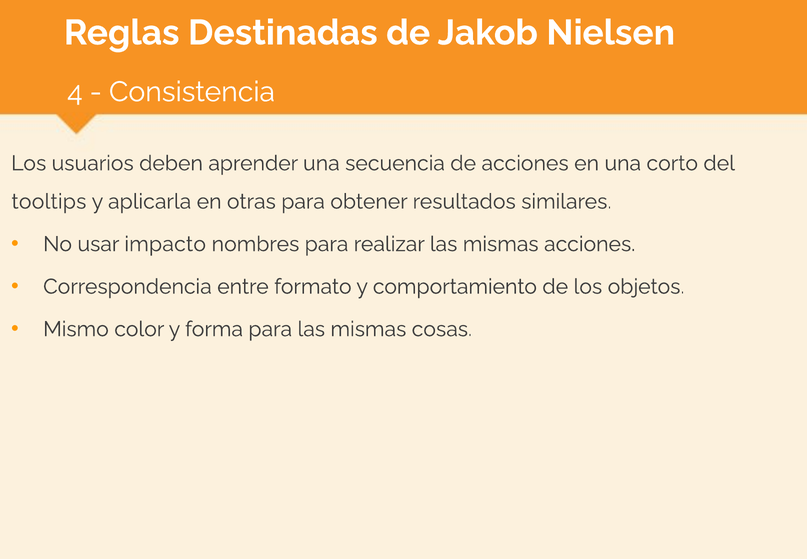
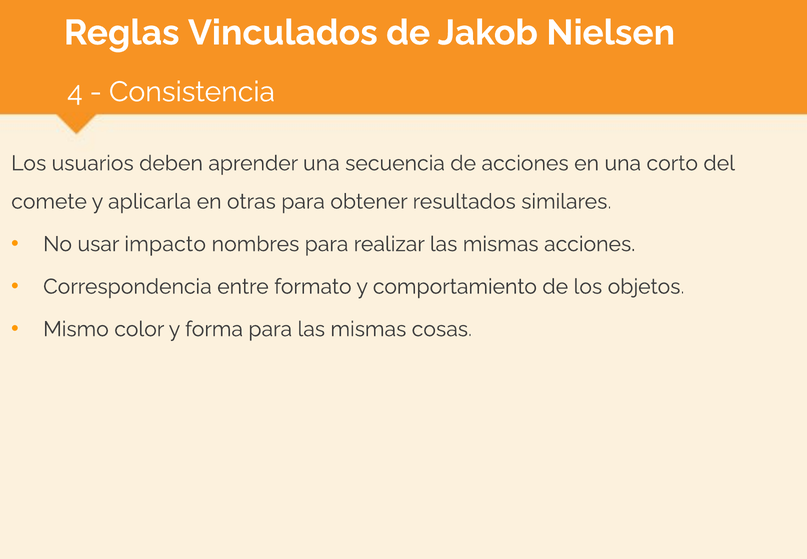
Destinadas: Destinadas -> Vinculados
tooltips: tooltips -> comete
